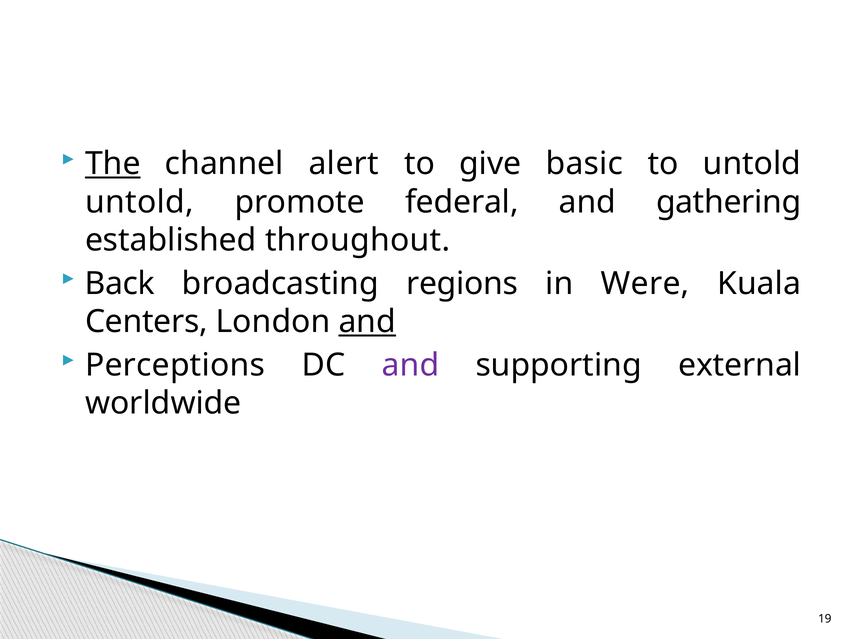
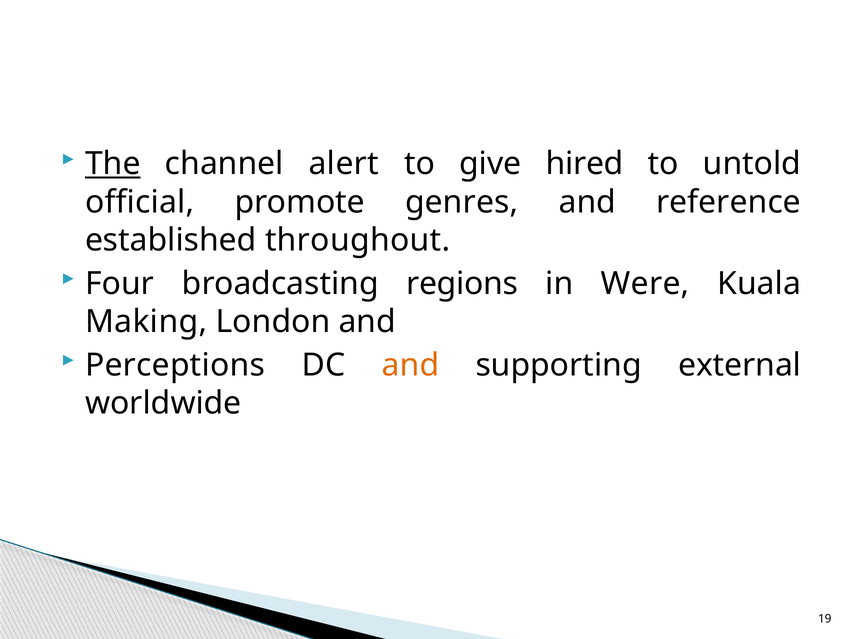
basic: basic -> hired
untold at (140, 202): untold -> official
federal: federal -> genres
gathering: gathering -> reference
Back: Back -> Four
Centers: Centers -> Making
and at (367, 322) underline: present -> none
and at (411, 365) colour: purple -> orange
